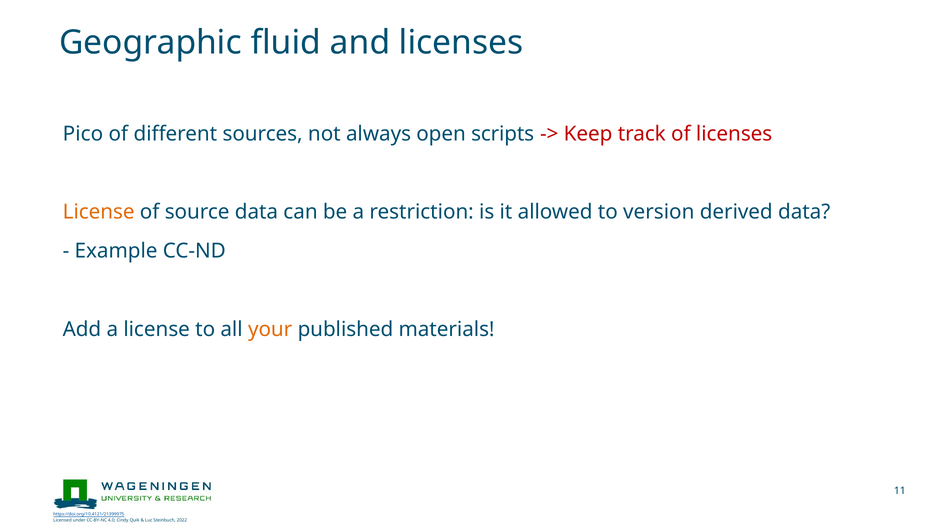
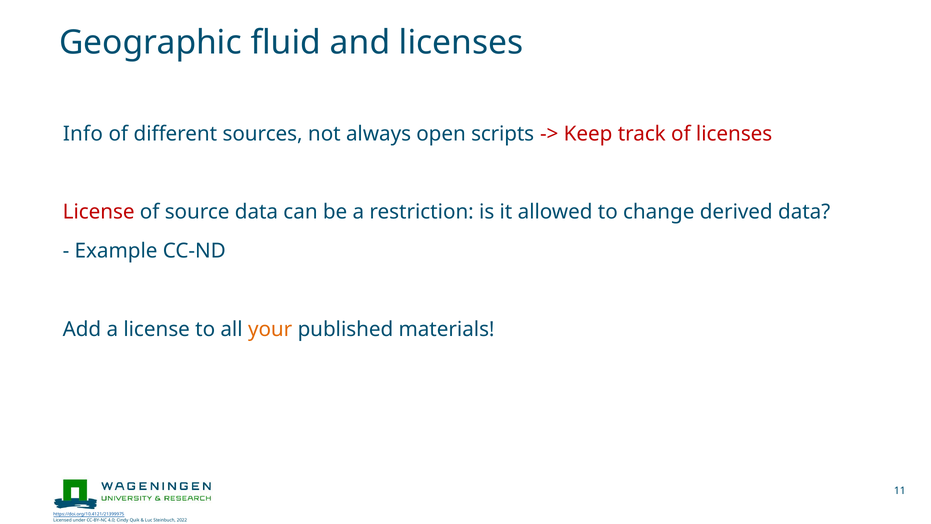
Pico: Pico -> Info
License at (99, 212) colour: orange -> red
version: version -> change
